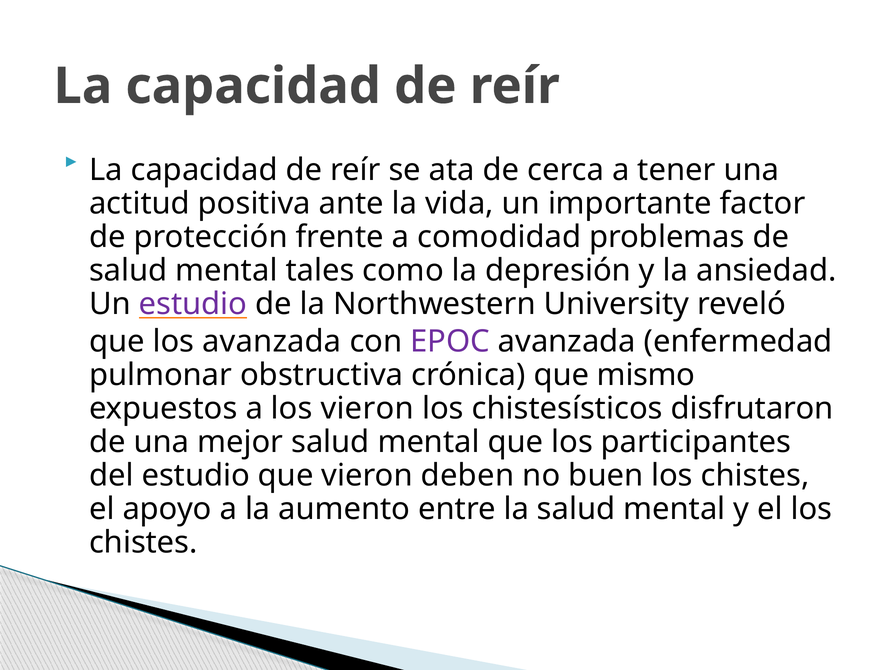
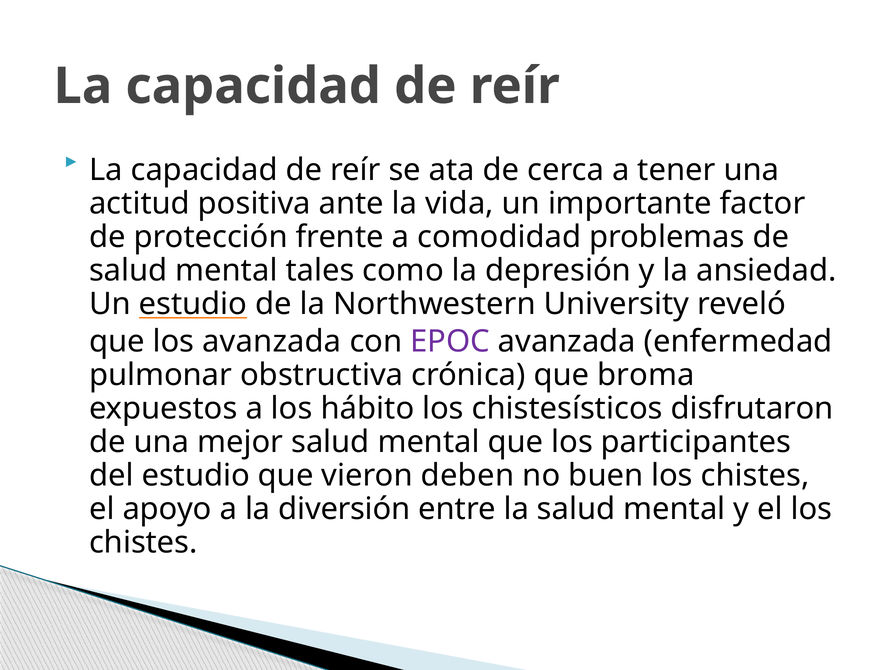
estudio at (193, 304) colour: purple -> black
mismo: mismo -> broma
los vieron: vieron -> hábito
aumento: aumento -> diversión
